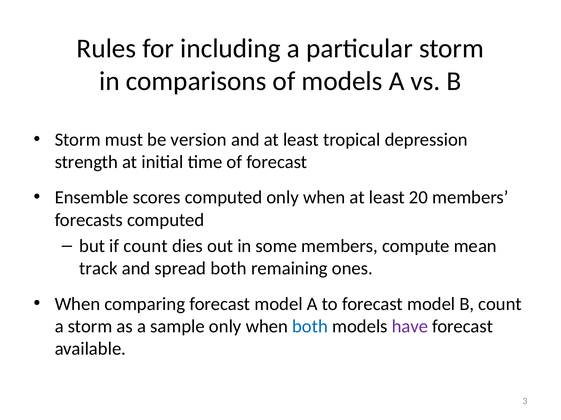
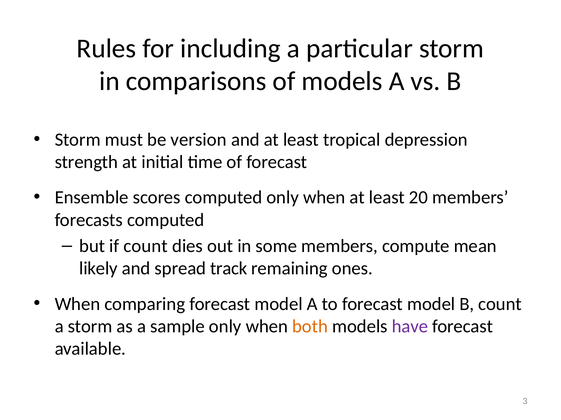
track: track -> likely
spread both: both -> track
both at (310, 327) colour: blue -> orange
